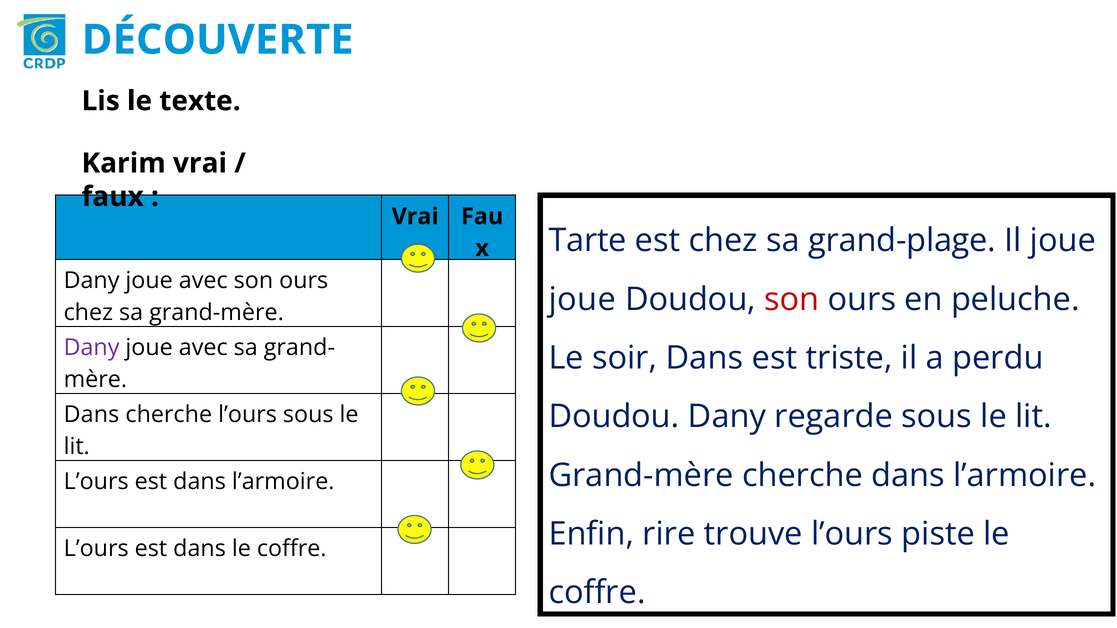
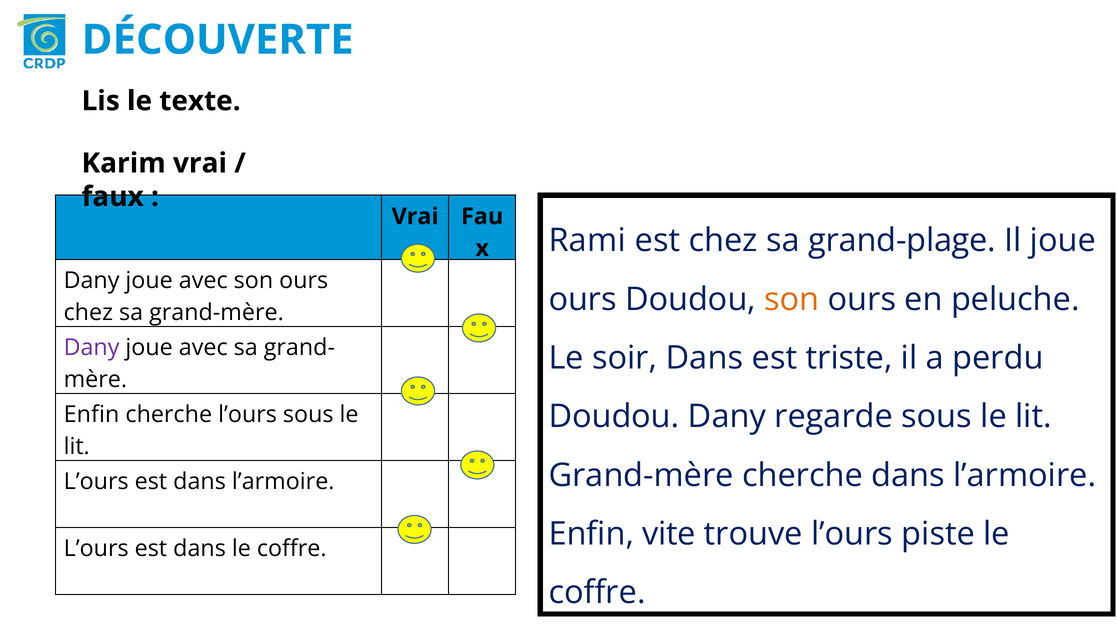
Tarte: Tarte -> Rami
joue at (582, 300): joue -> ours
son at (792, 300) colour: red -> orange
Dans at (91, 415): Dans -> Enfin
rire: rire -> vite
